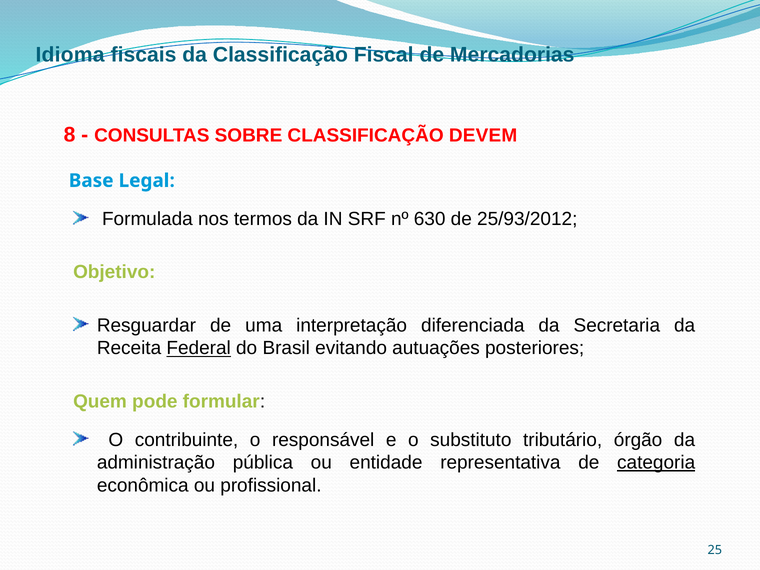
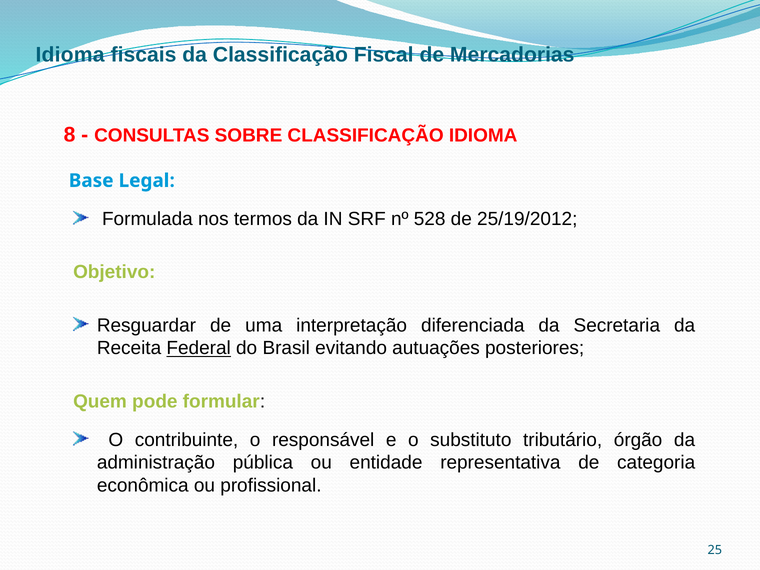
CLASSIFICAÇÃO DEVEM: DEVEM -> IDIOMA
630: 630 -> 528
25/93/2012: 25/93/2012 -> 25/19/2012
categoria underline: present -> none
